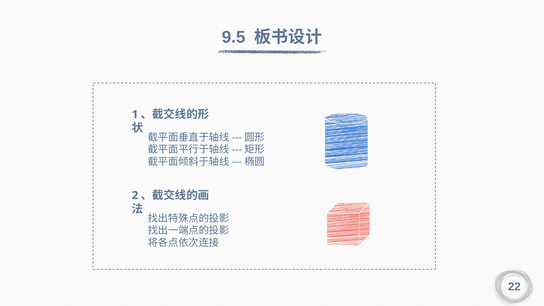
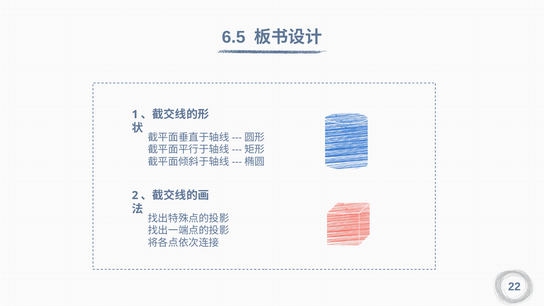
9.5: 9.5 -> 6.5
